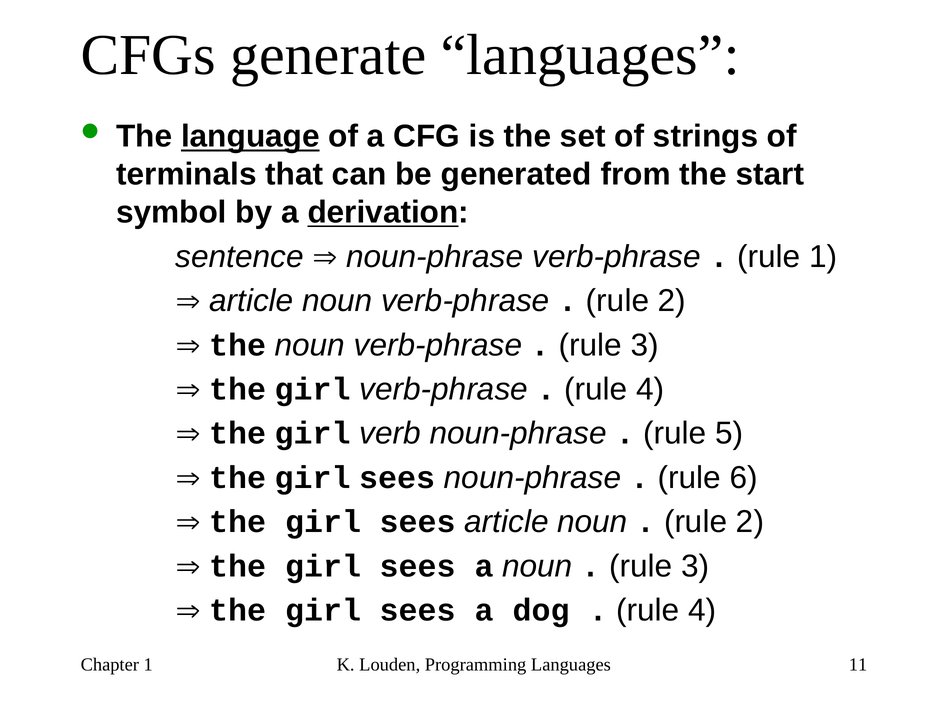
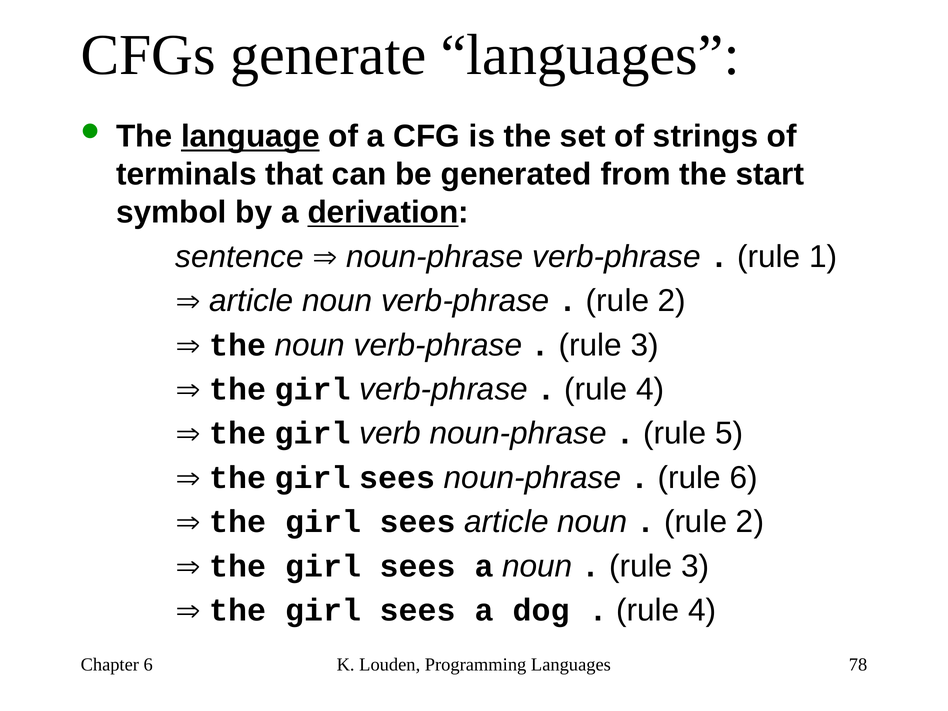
Chapter 1: 1 -> 6
11: 11 -> 78
